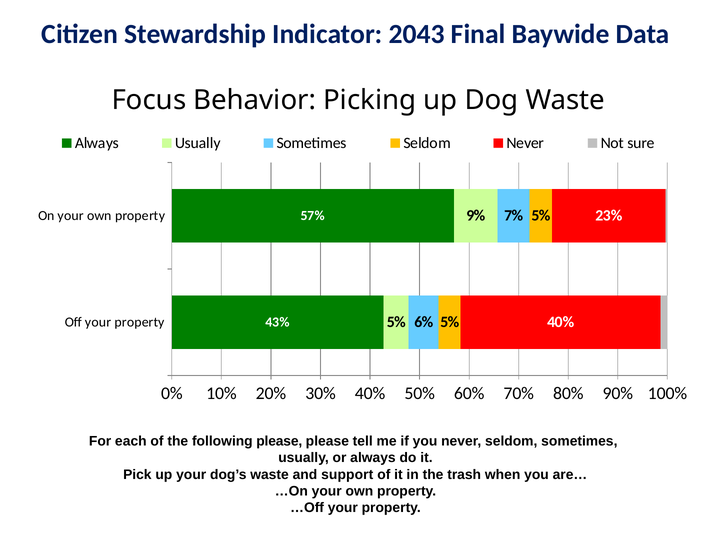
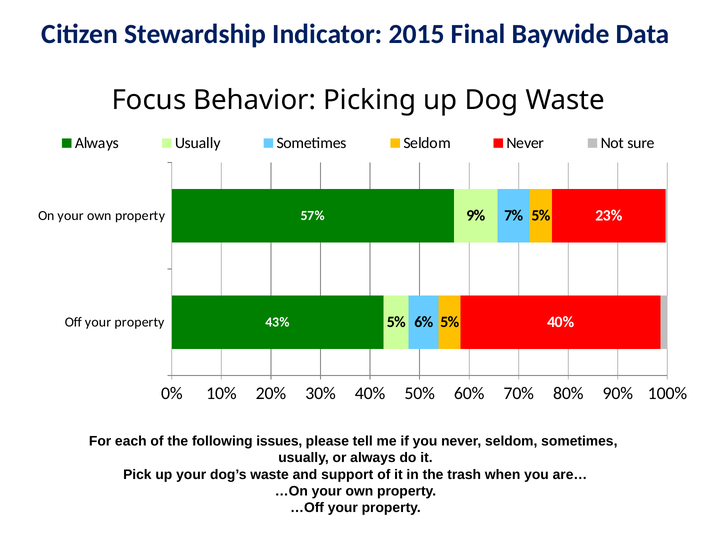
2043: 2043 -> 2015
following please: please -> issues
